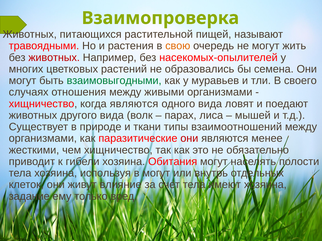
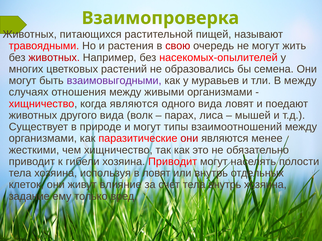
свою colour: orange -> red
взаимовыгодными colour: green -> purple
В своего: своего -> между
и ткани: ткани -> могут
хозяина Обитания: Обитания -> Приводит
в могут: могут -> ловят
тела имеют: имеют -> внутрь
